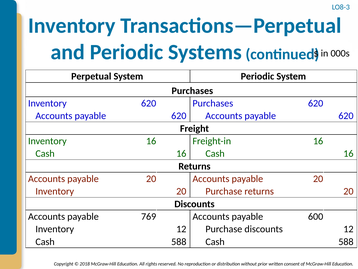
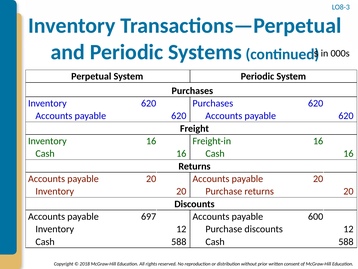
769: 769 -> 697
